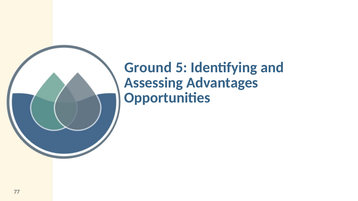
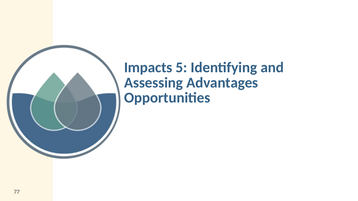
Ground: Ground -> Impacts
